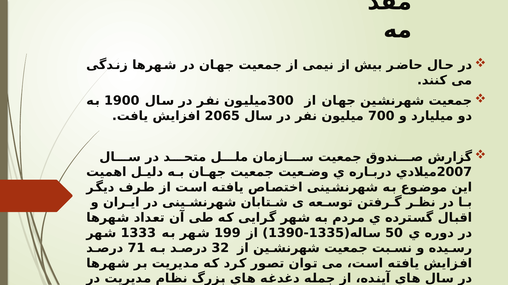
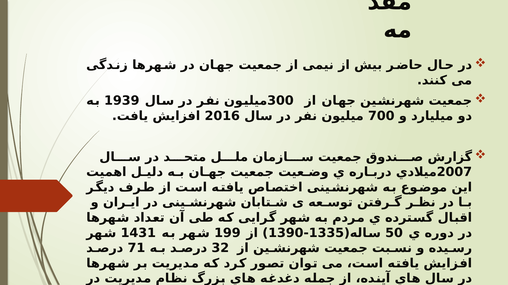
1900: 1900 -> 1939
2065: 2065 -> 2016
1333: 1333 -> 1431
